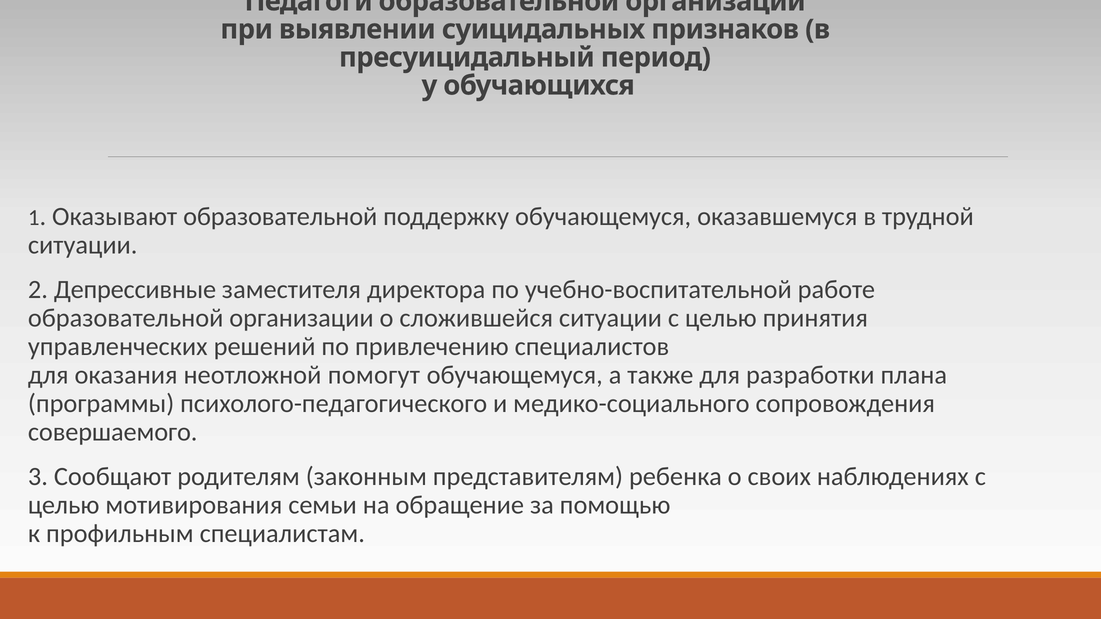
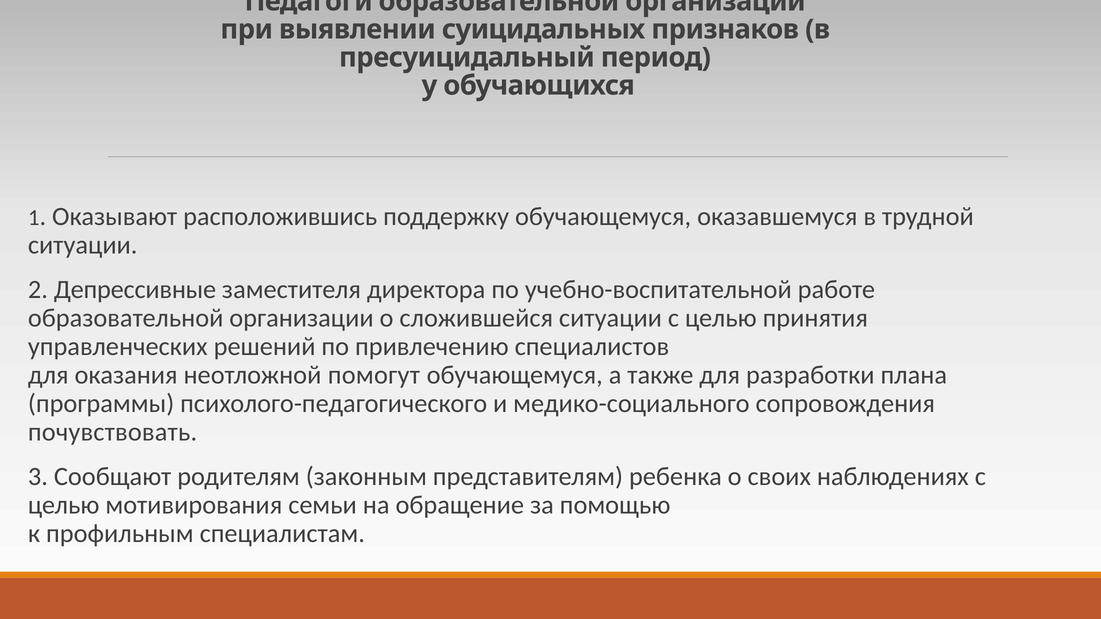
Оказывают образовательной: образовательной -> расположившись
совершаемого: совершаемого -> почувствовать
